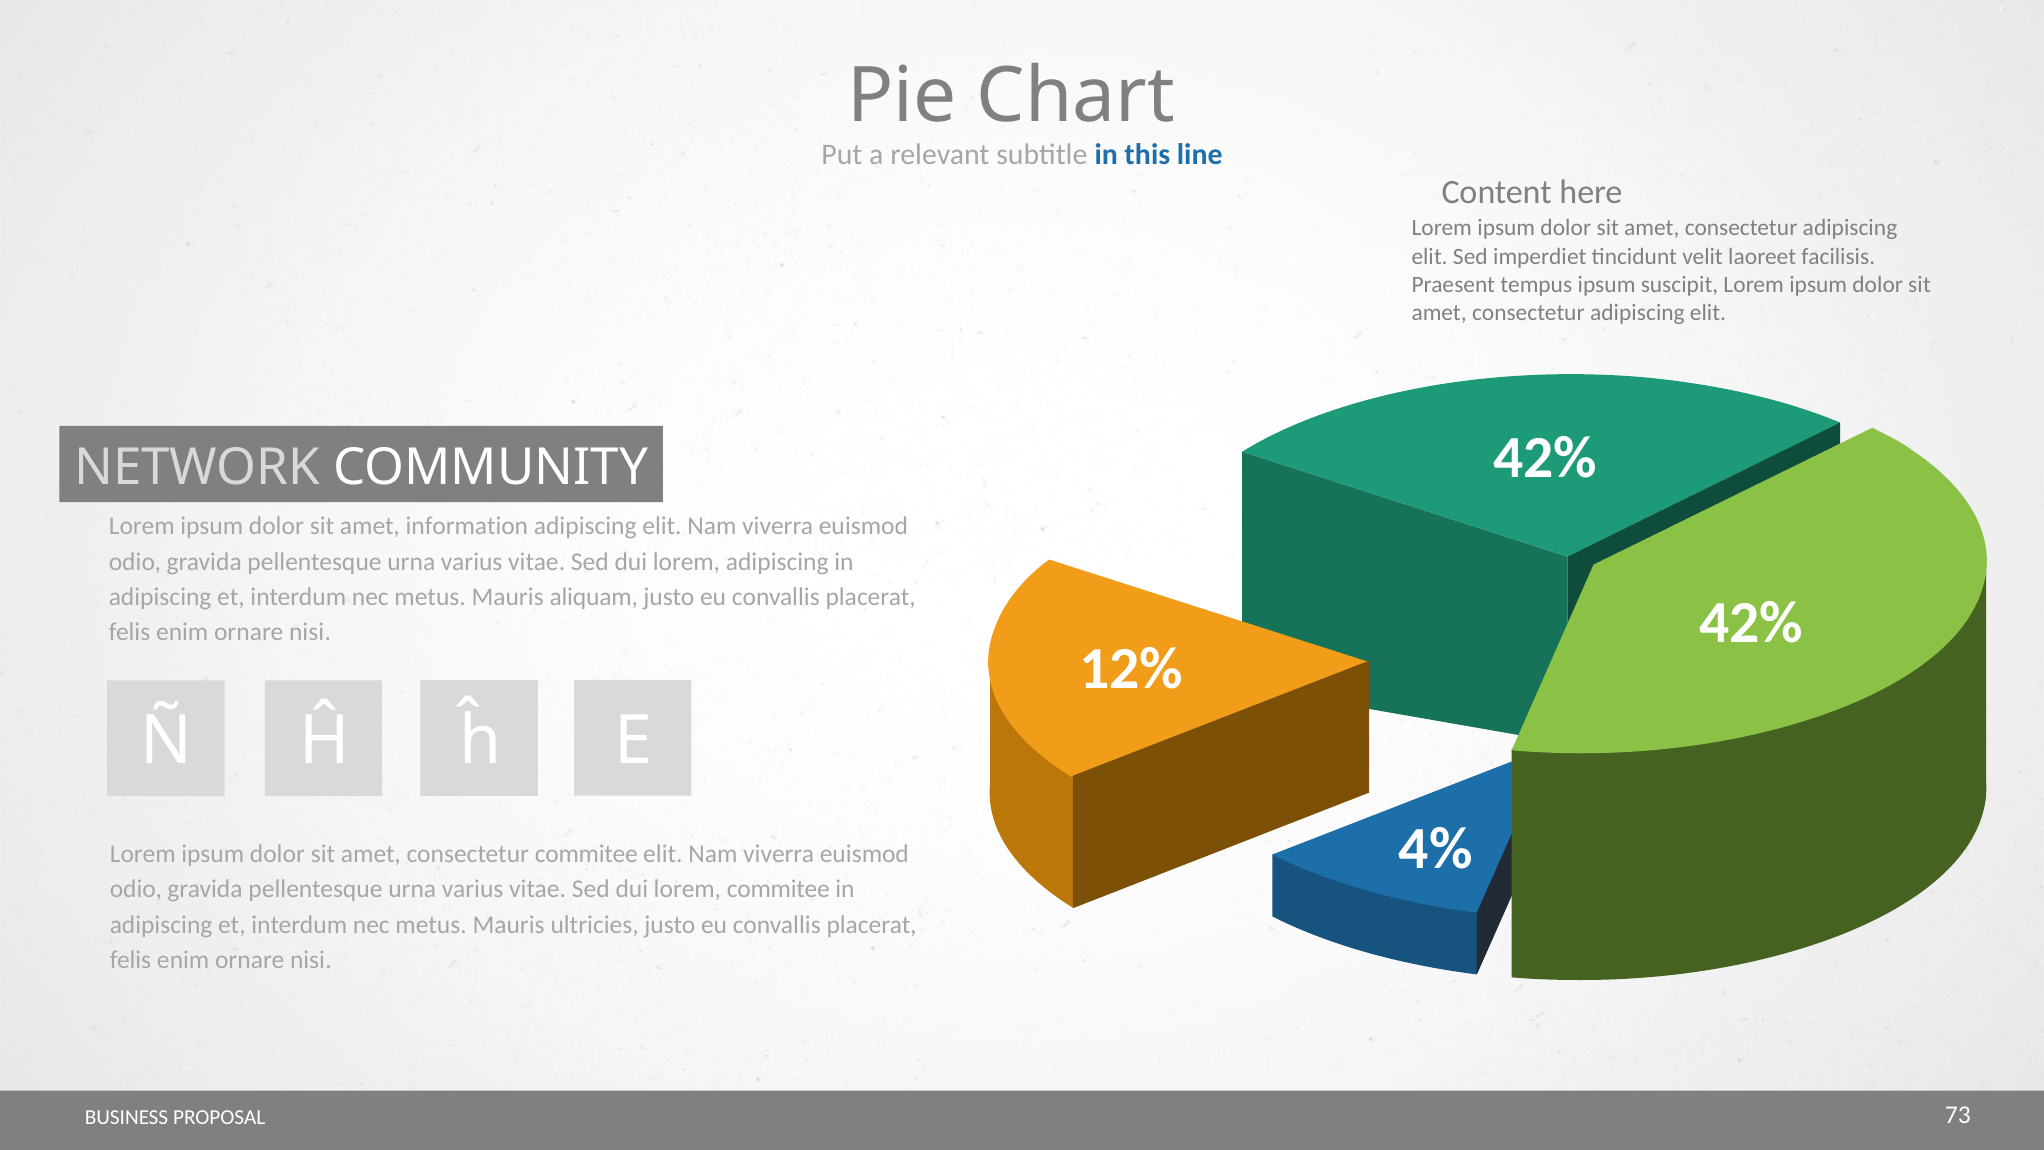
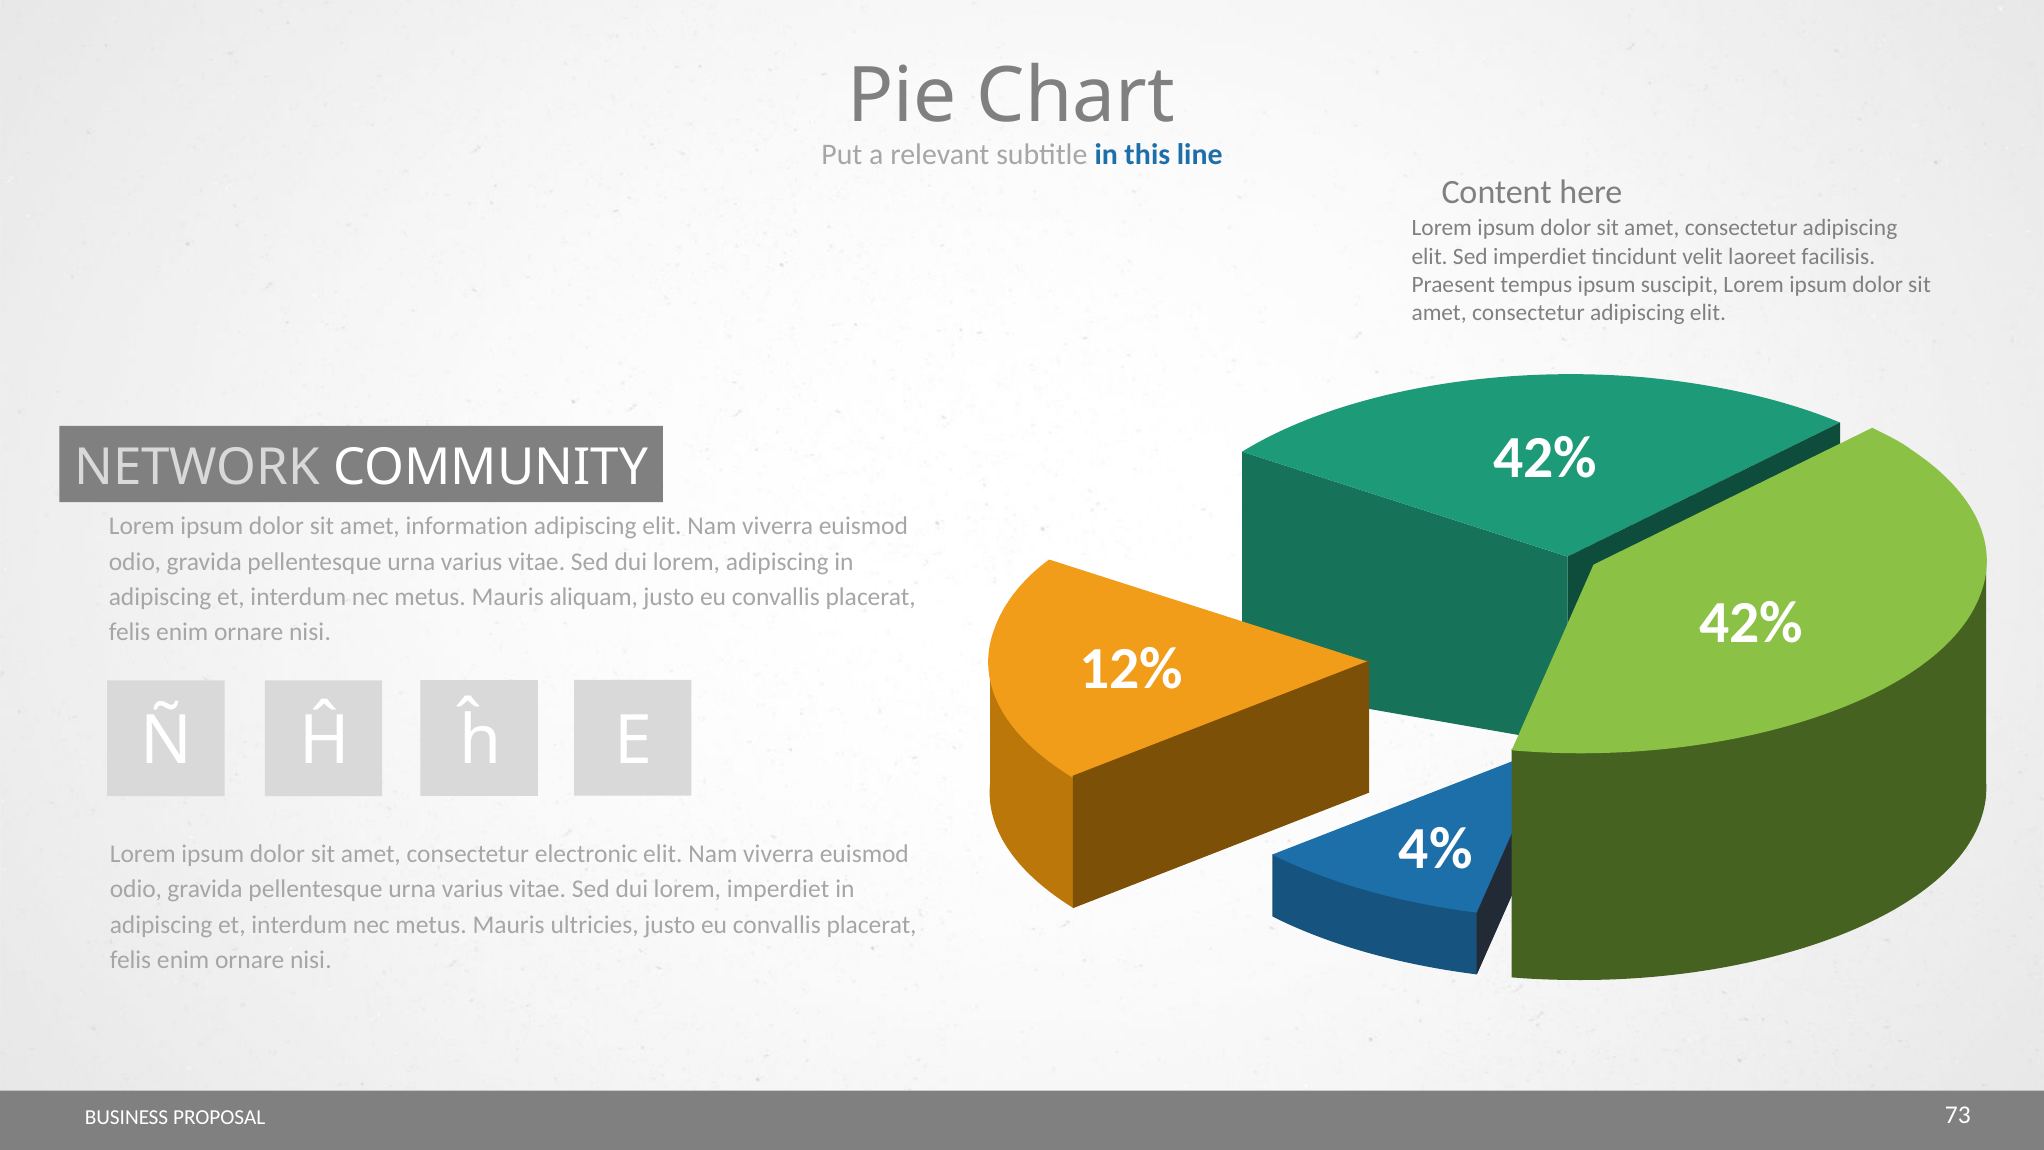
consectetur commitee: commitee -> electronic
lorem commitee: commitee -> imperdiet
